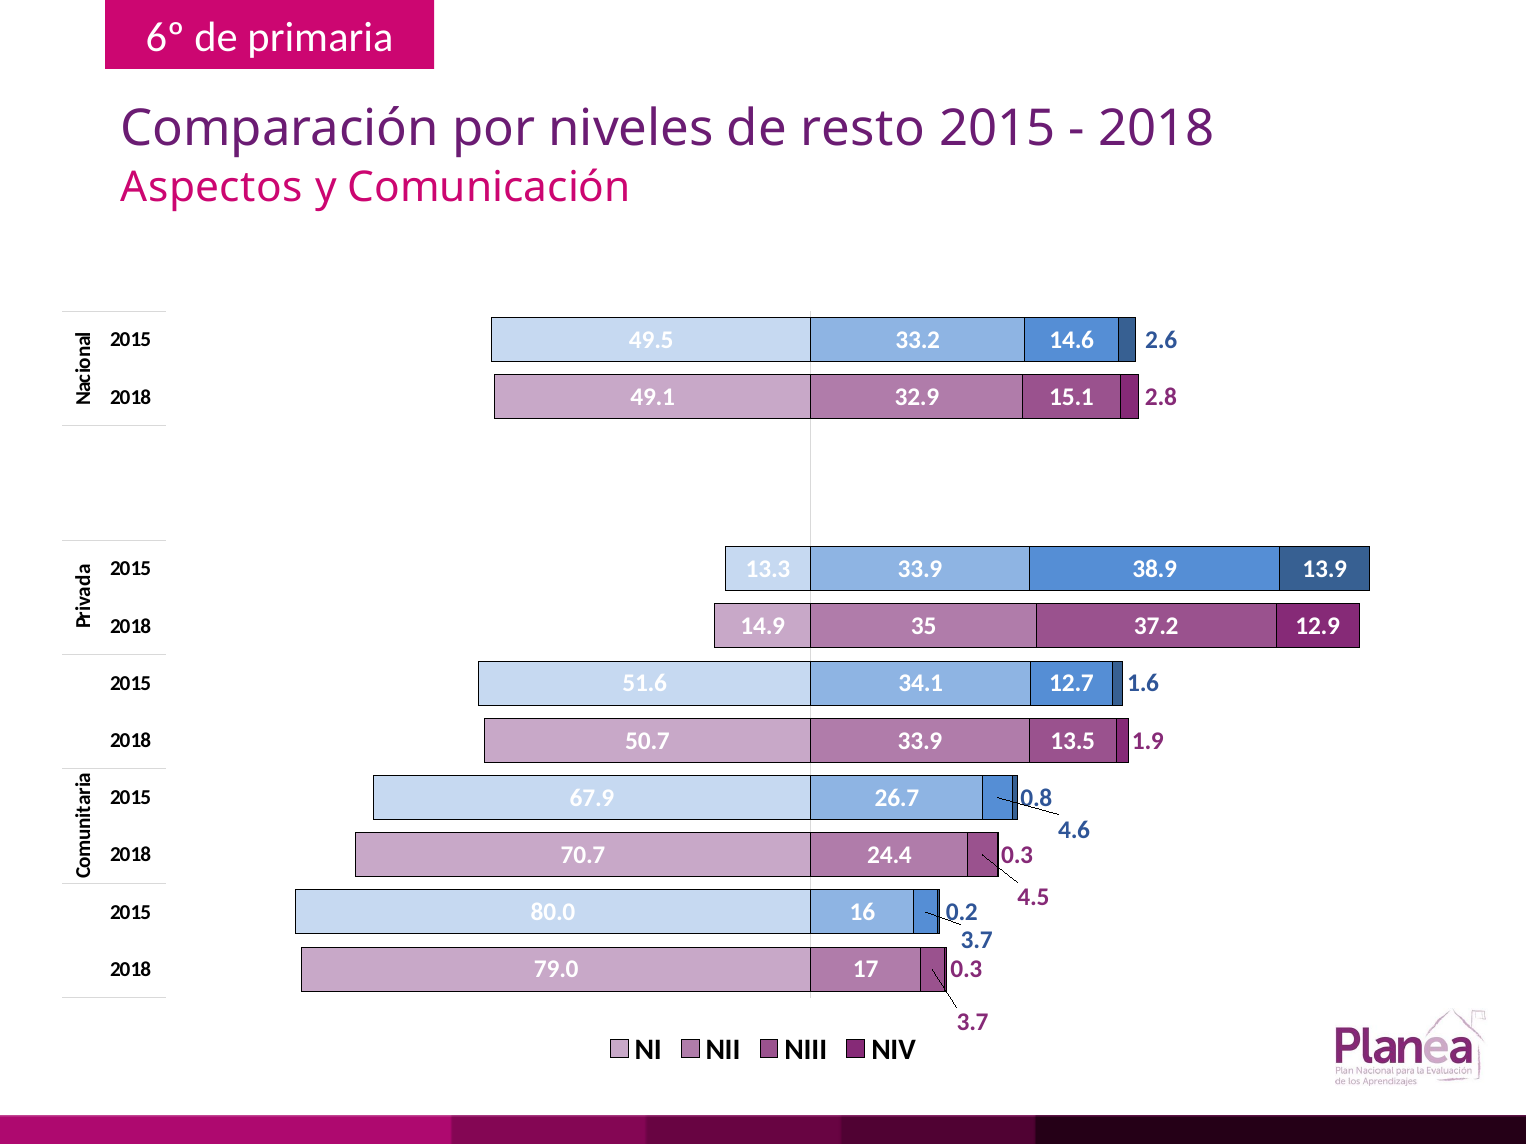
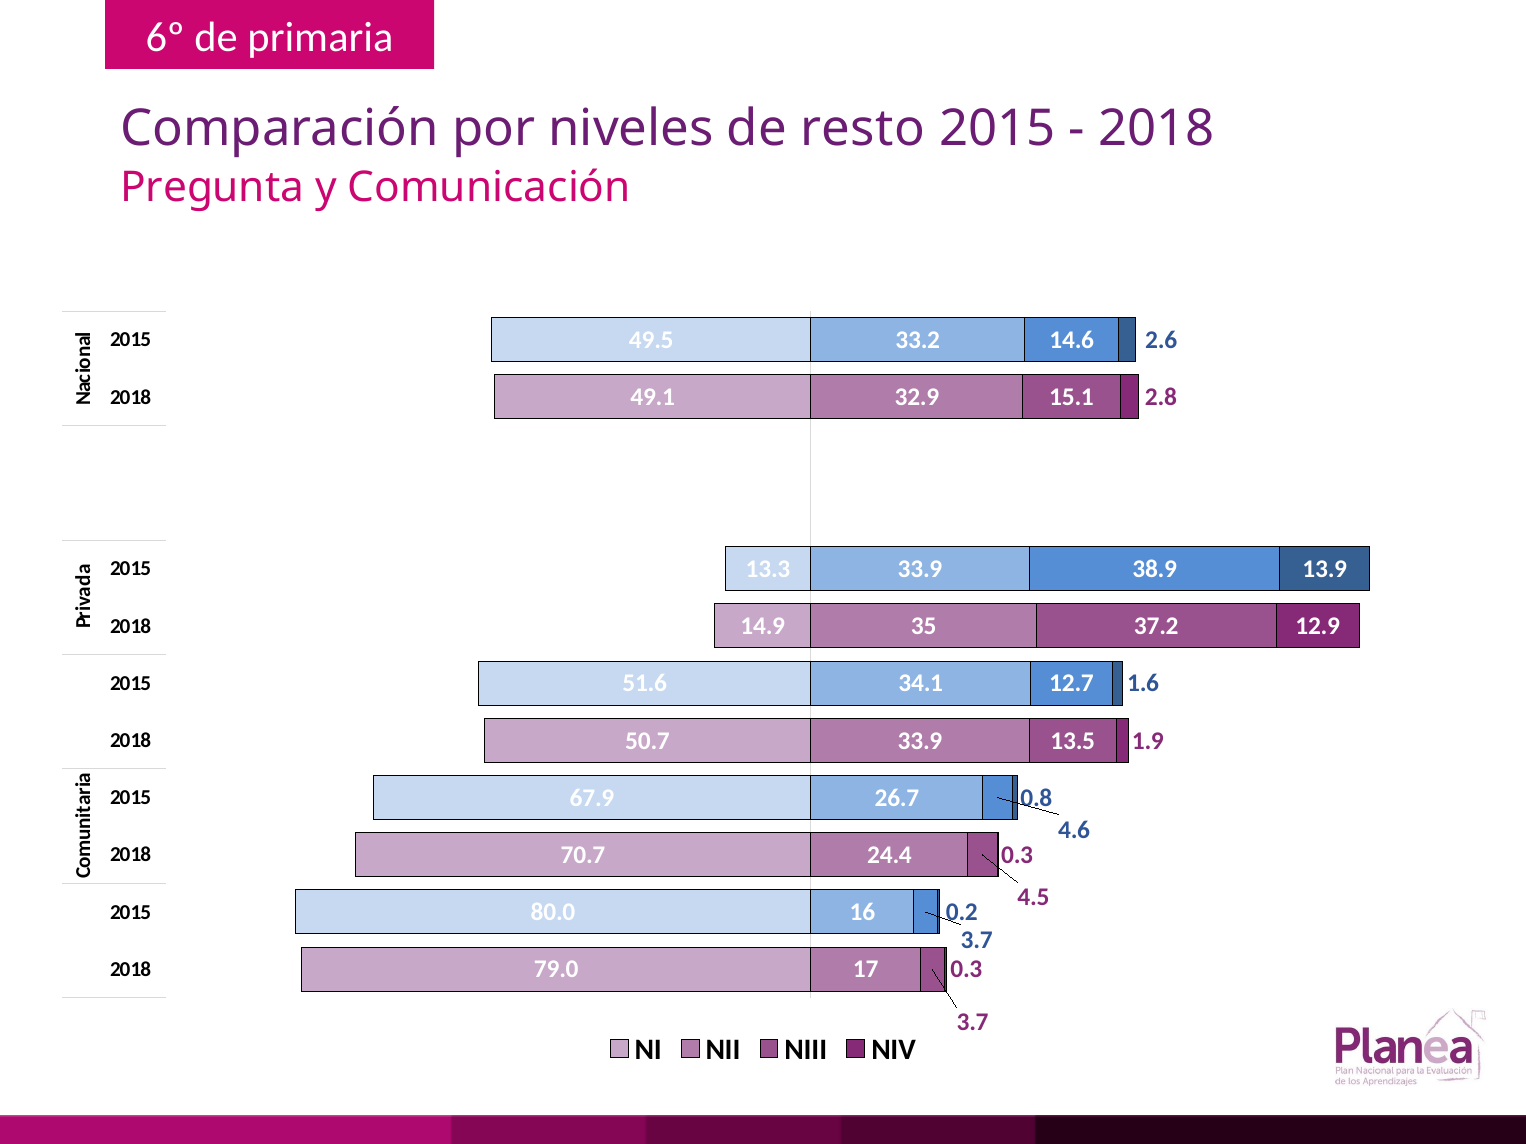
Aspectos: Aspectos -> Pregunta
